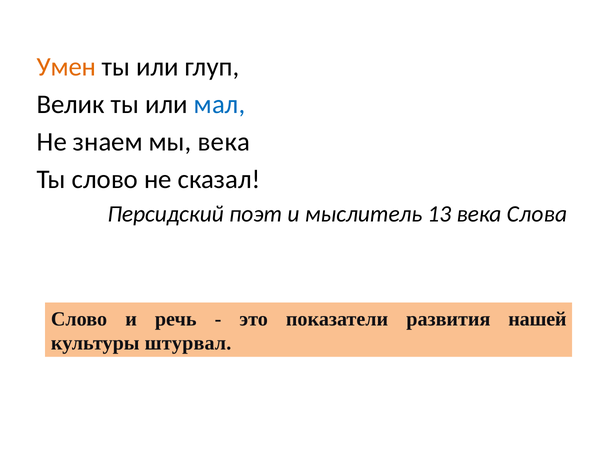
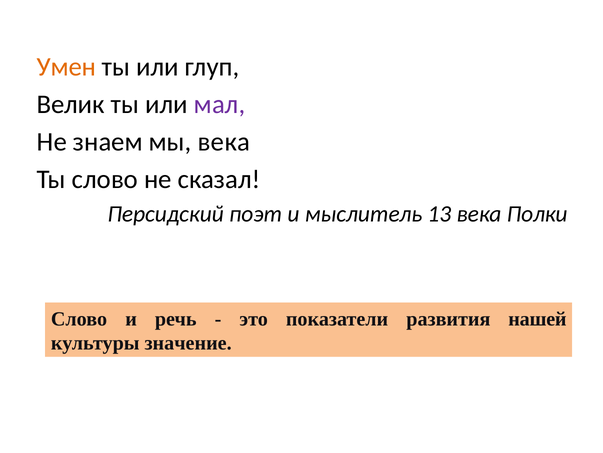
мал colour: blue -> purple
Слова: Слова -> Полки
штурвал: штурвал -> значение
